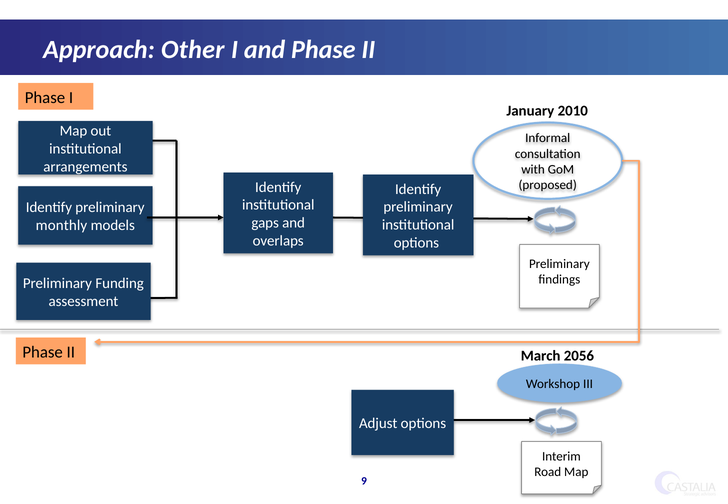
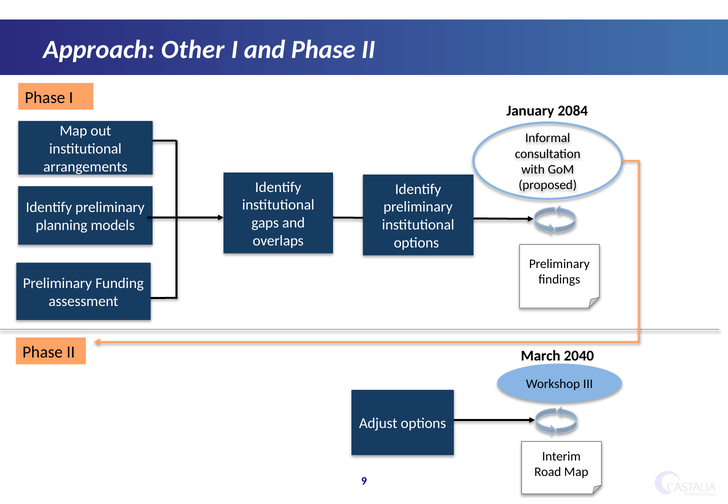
2010: 2010 -> 2084
monthly: monthly -> planning
2056: 2056 -> 2040
